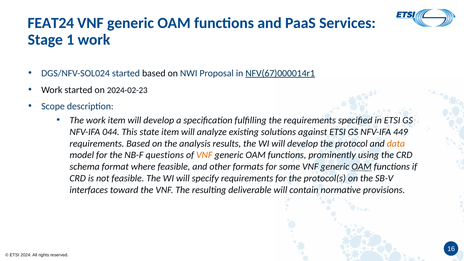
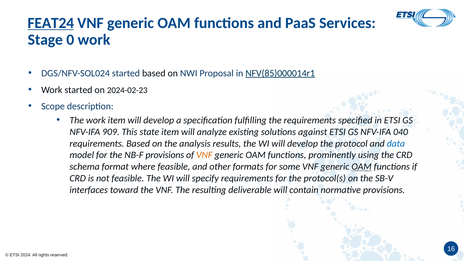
FEAT24 underline: none -> present
1: 1 -> 0
NFV(67)000014r1: NFV(67)000014r1 -> NFV(85)000014r1
044: 044 -> 909
449: 449 -> 040
data colour: orange -> blue
NB-F questions: questions -> provisions
